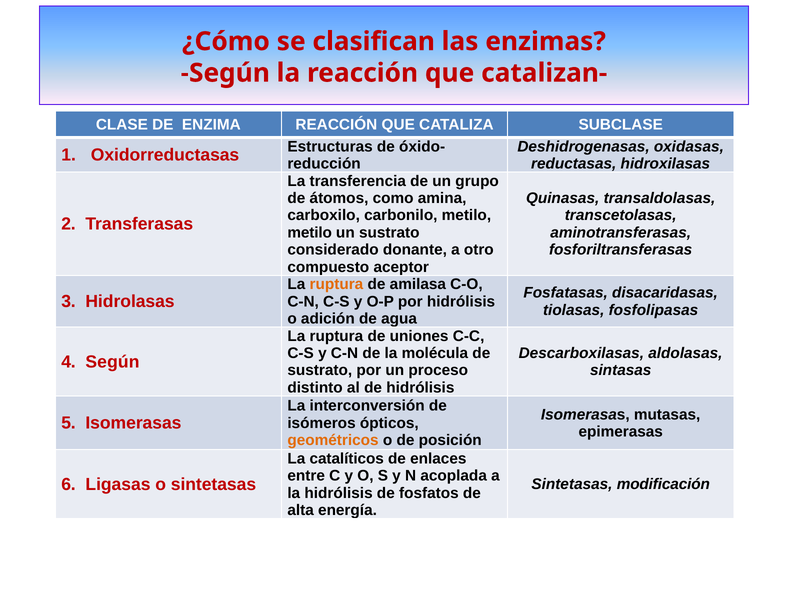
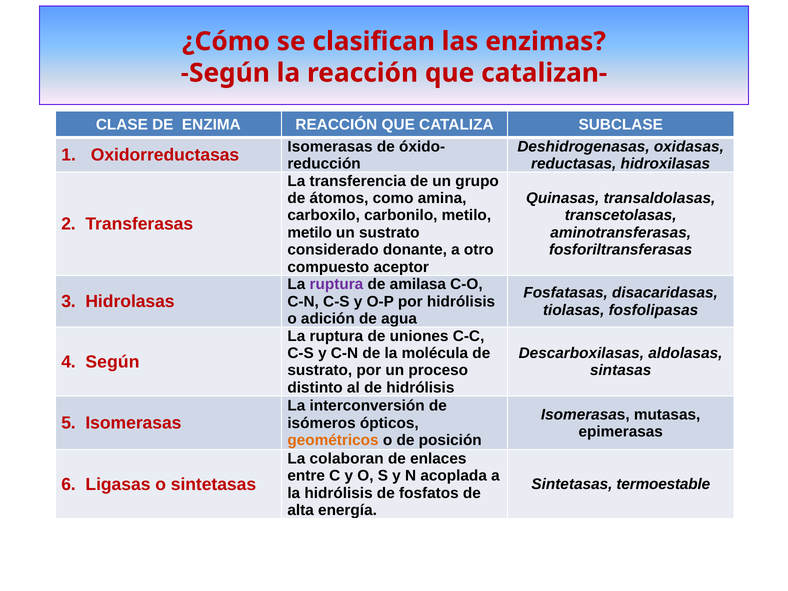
Oxidorreductasas Estructuras: Estructuras -> Isomerasas
ruptura at (336, 284) colour: orange -> purple
catalíticos: catalíticos -> colaboran
modificación: modificación -> termoestable
